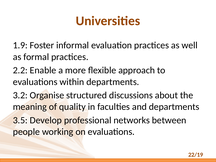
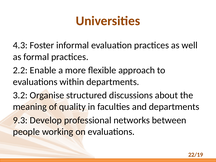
1.9: 1.9 -> 4.3
3.5: 3.5 -> 9.3
